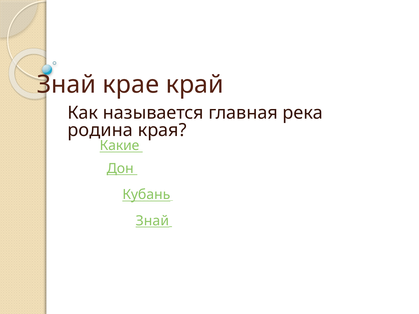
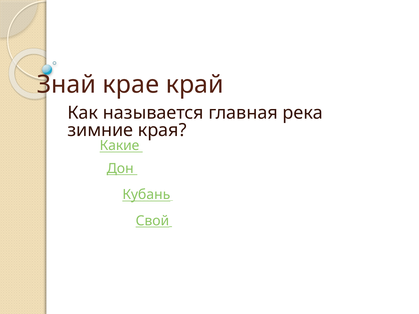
родина: родина -> зимние
Знай at (152, 221): Знай -> Свой
